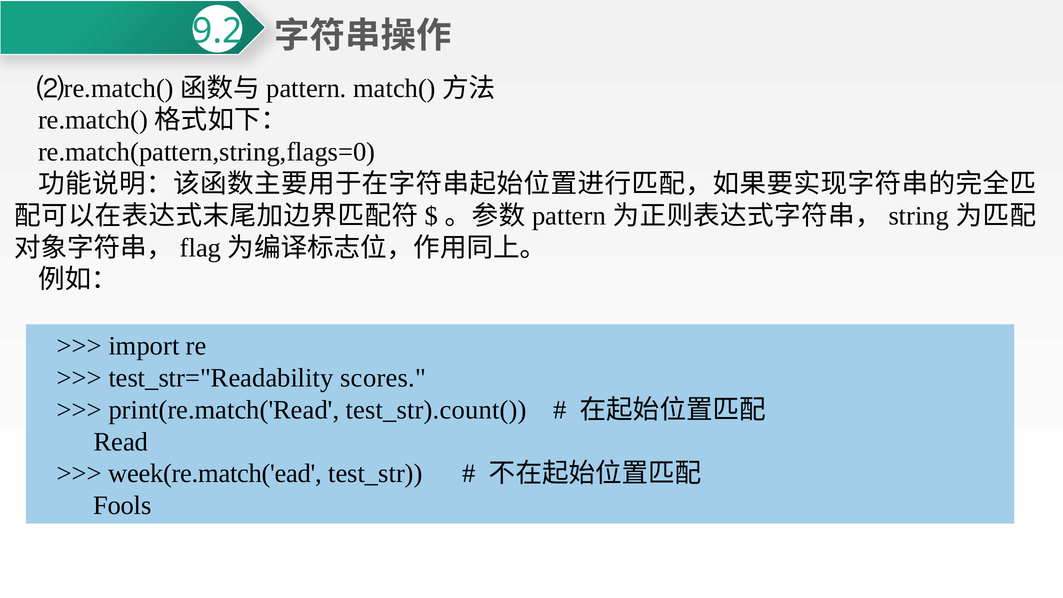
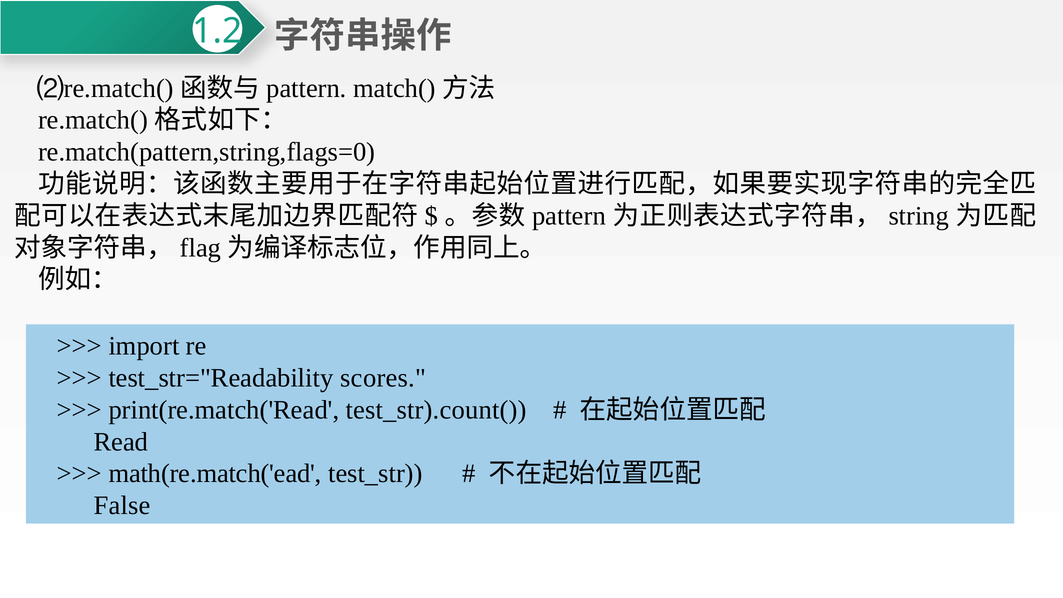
9.2: 9.2 -> 1.2
week(re.match('ead: week(re.match('ead -> math(re.match('ead
Fools: Fools -> False
